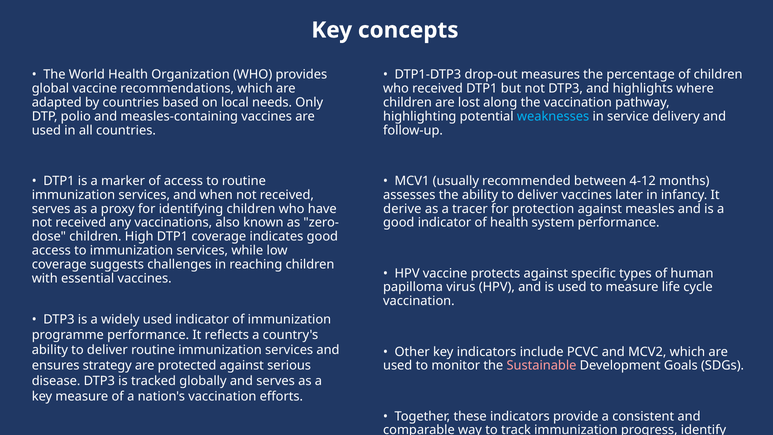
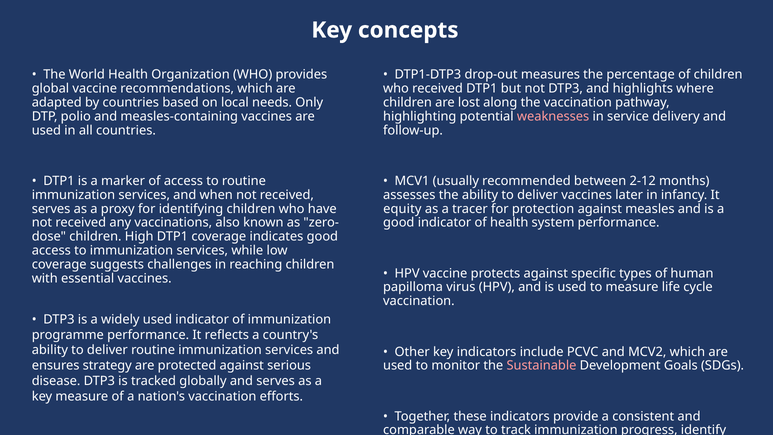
weaknesses colour: light blue -> pink
4-12: 4-12 -> 2-12
derive: derive -> equity
